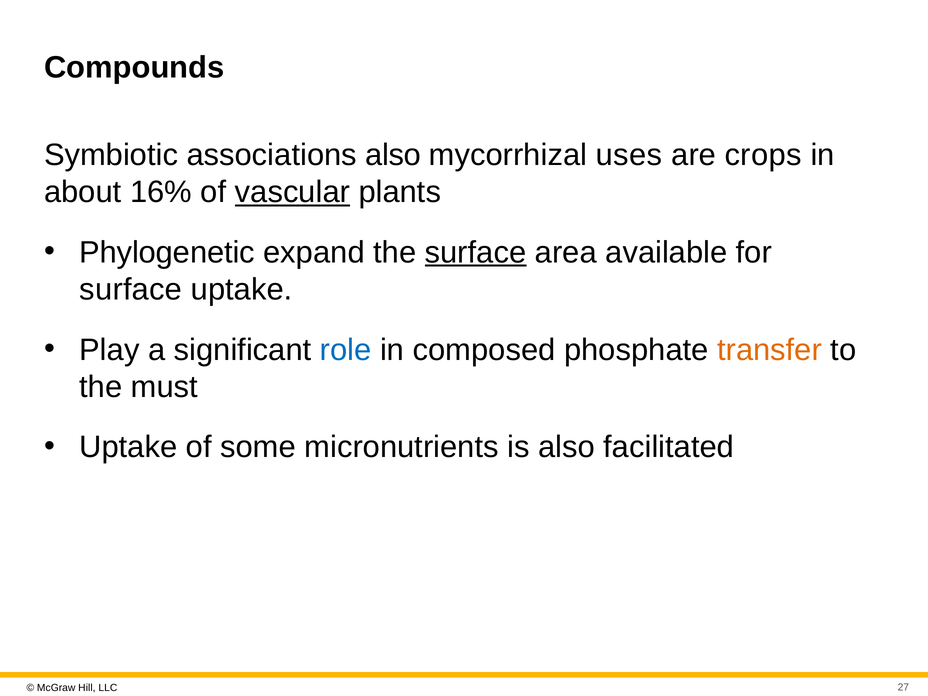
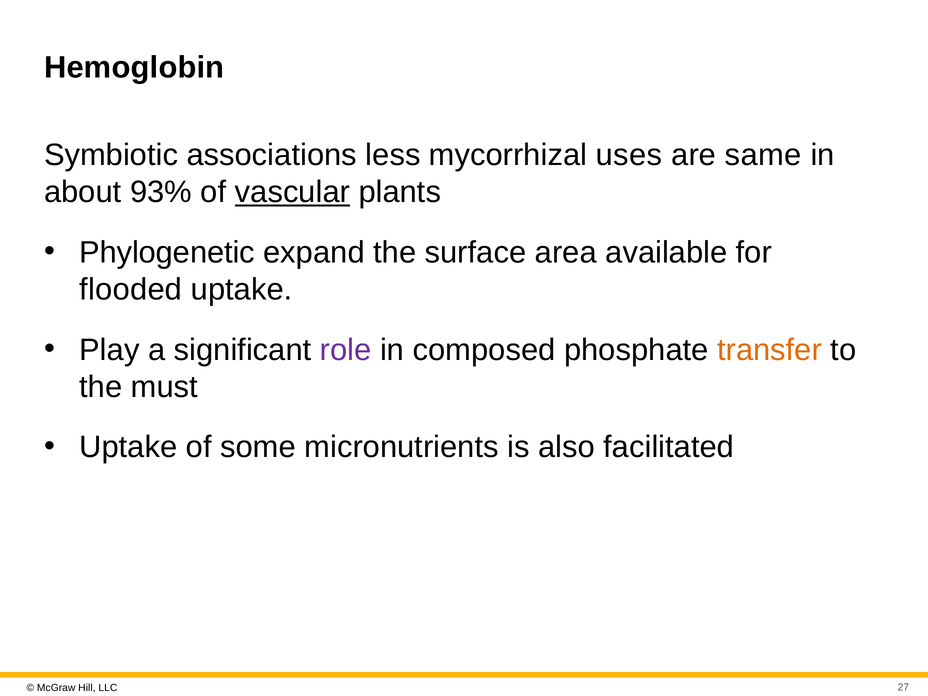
Compounds: Compounds -> Hemoglobin
associations also: also -> less
crops: crops -> same
16%: 16% -> 93%
surface at (476, 252) underline: present -> none
surface at (131, 289): surface -> flooded
role colour: blue -> purple
